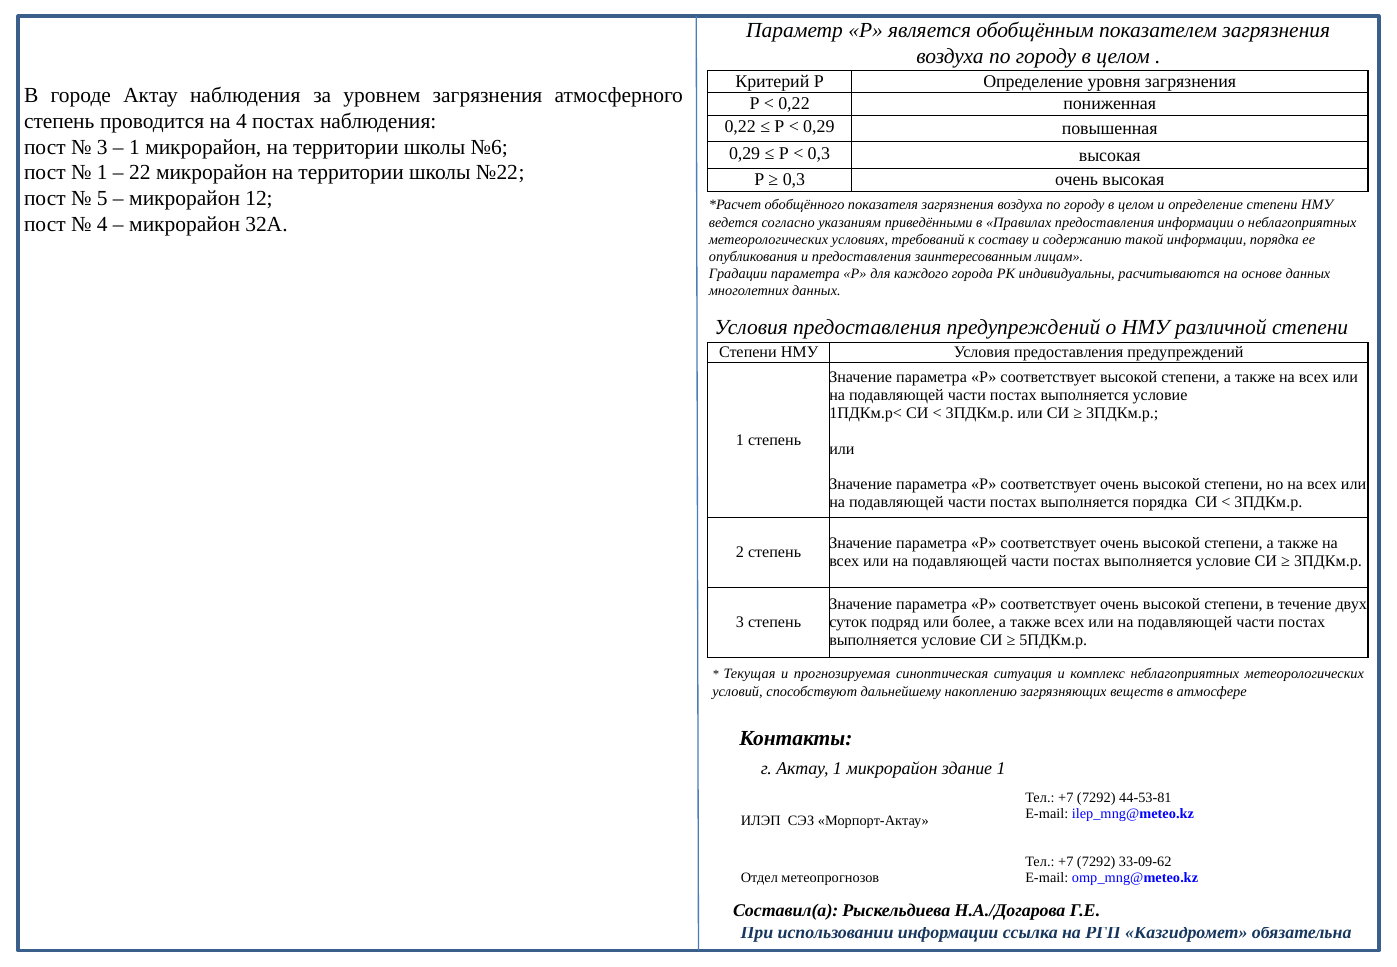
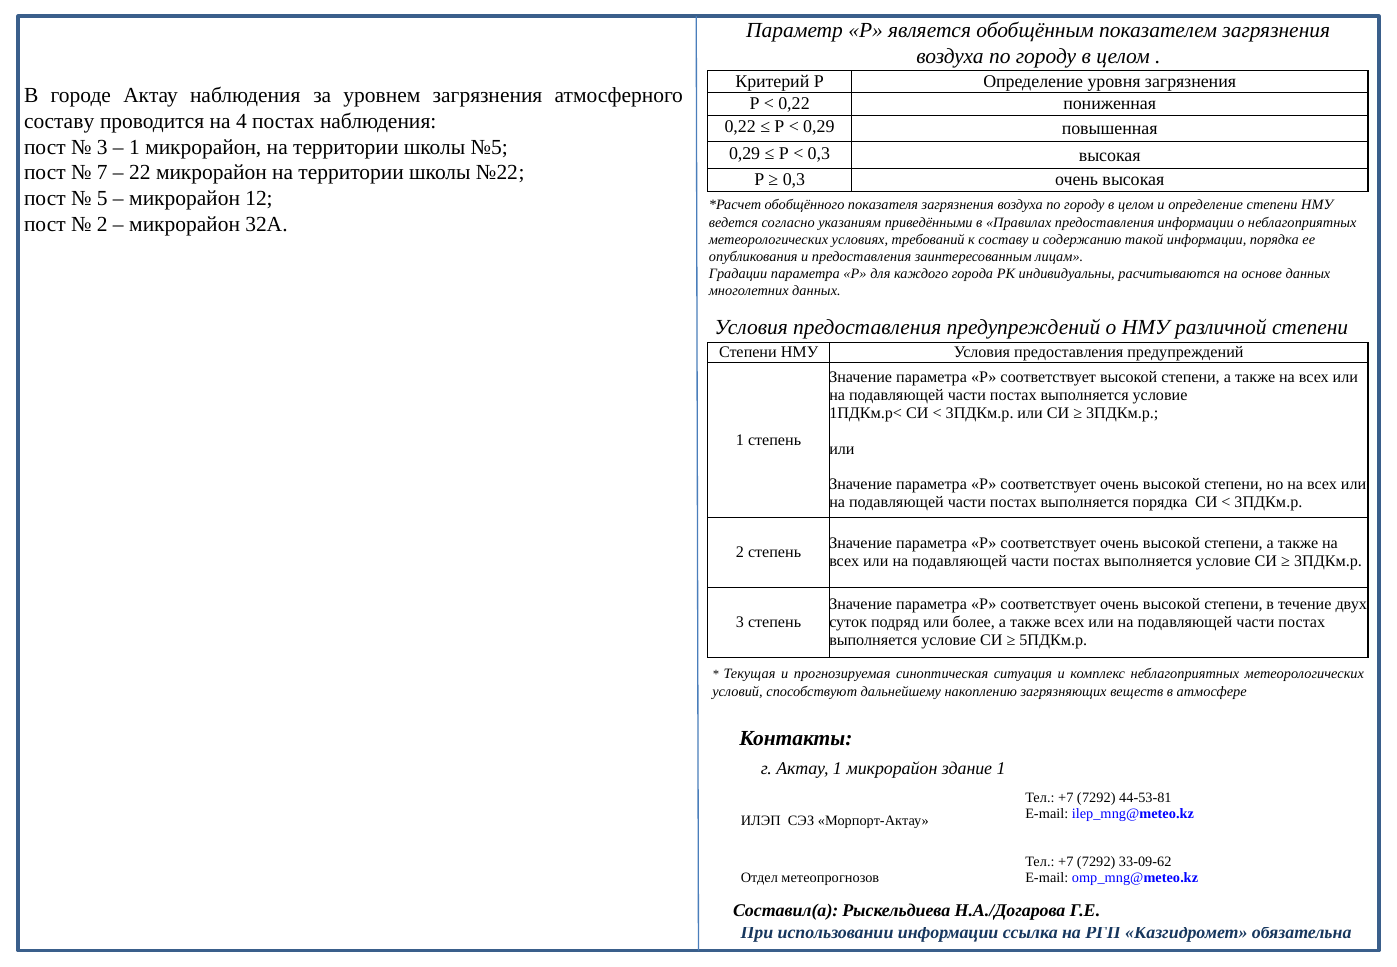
степень at (59, 121): степень -> составу
№6: №6 -> №5
1 at (102, 173): 1 -> 7
4 at (102, 224): 4 -> 2
